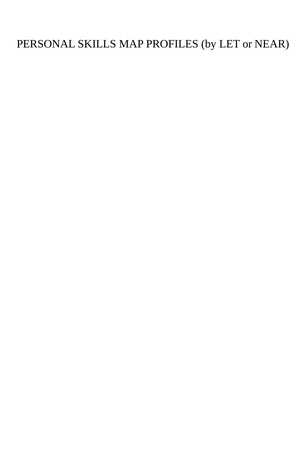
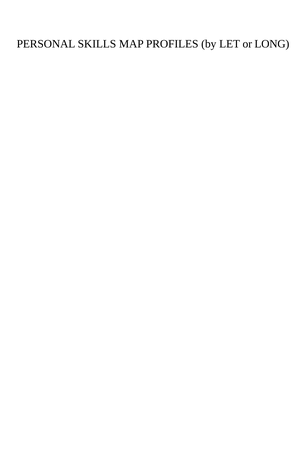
NEAR: NEAR -> LONG
